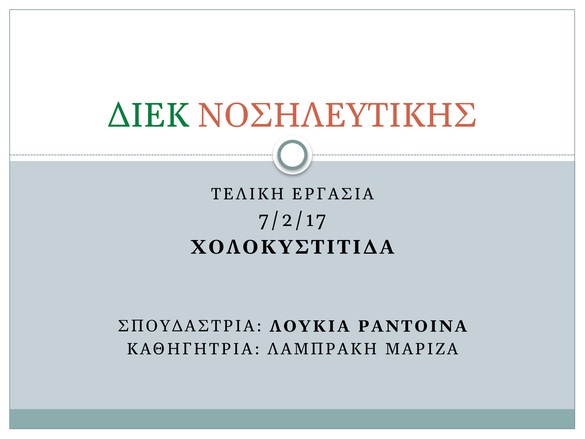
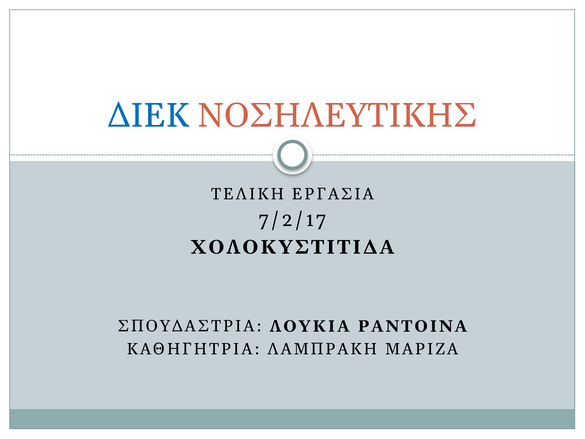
ΔΙΕΚ colour: green -> blue
